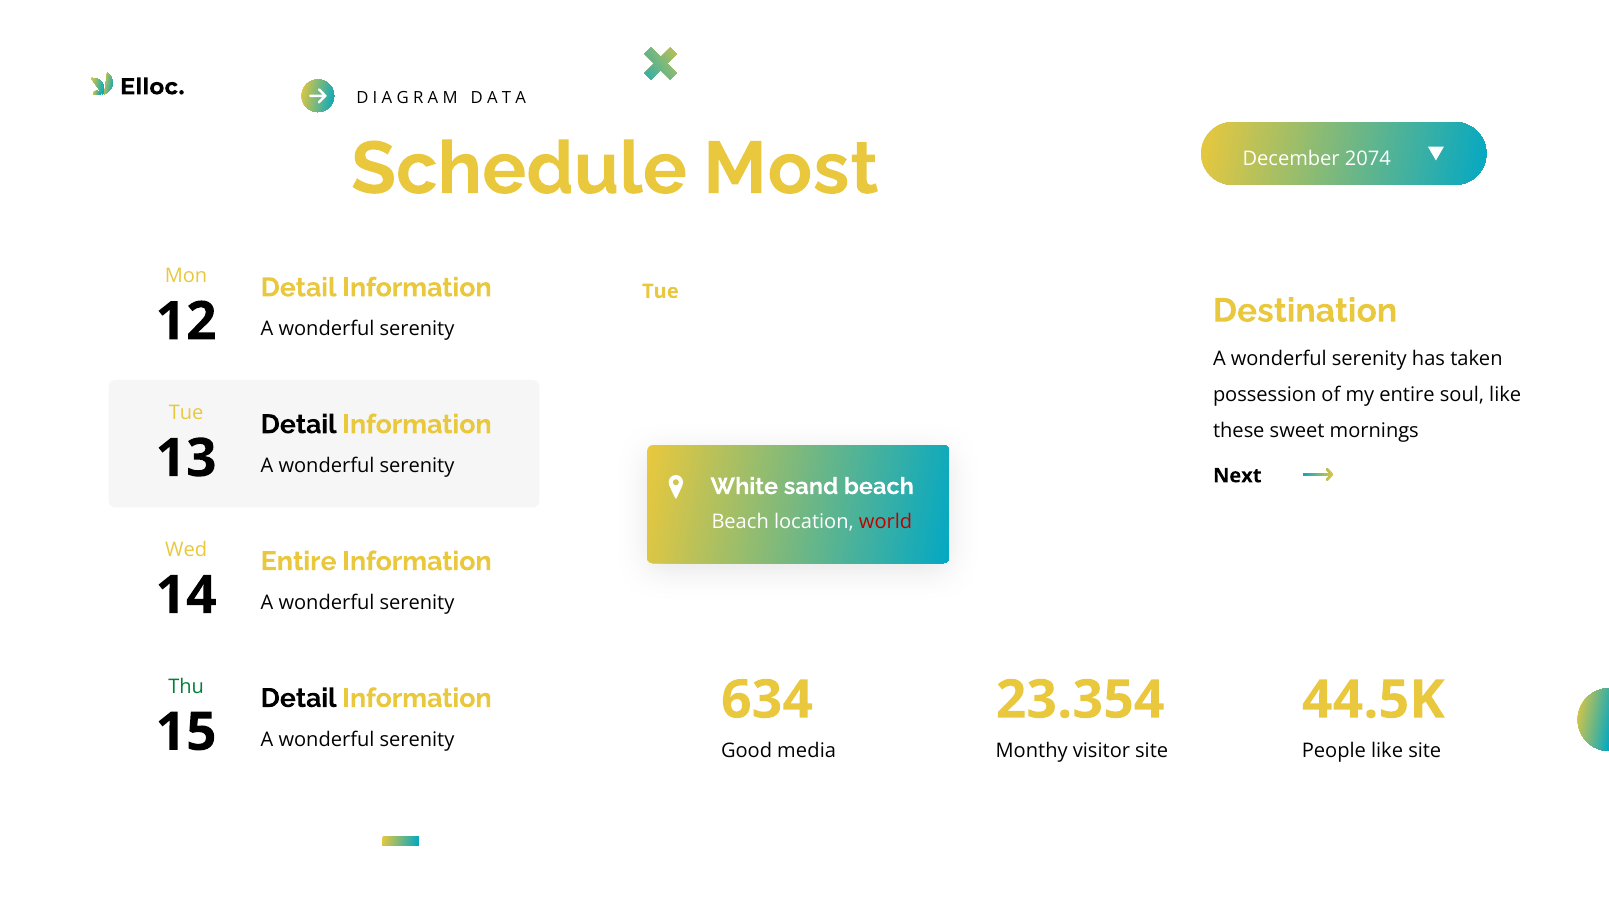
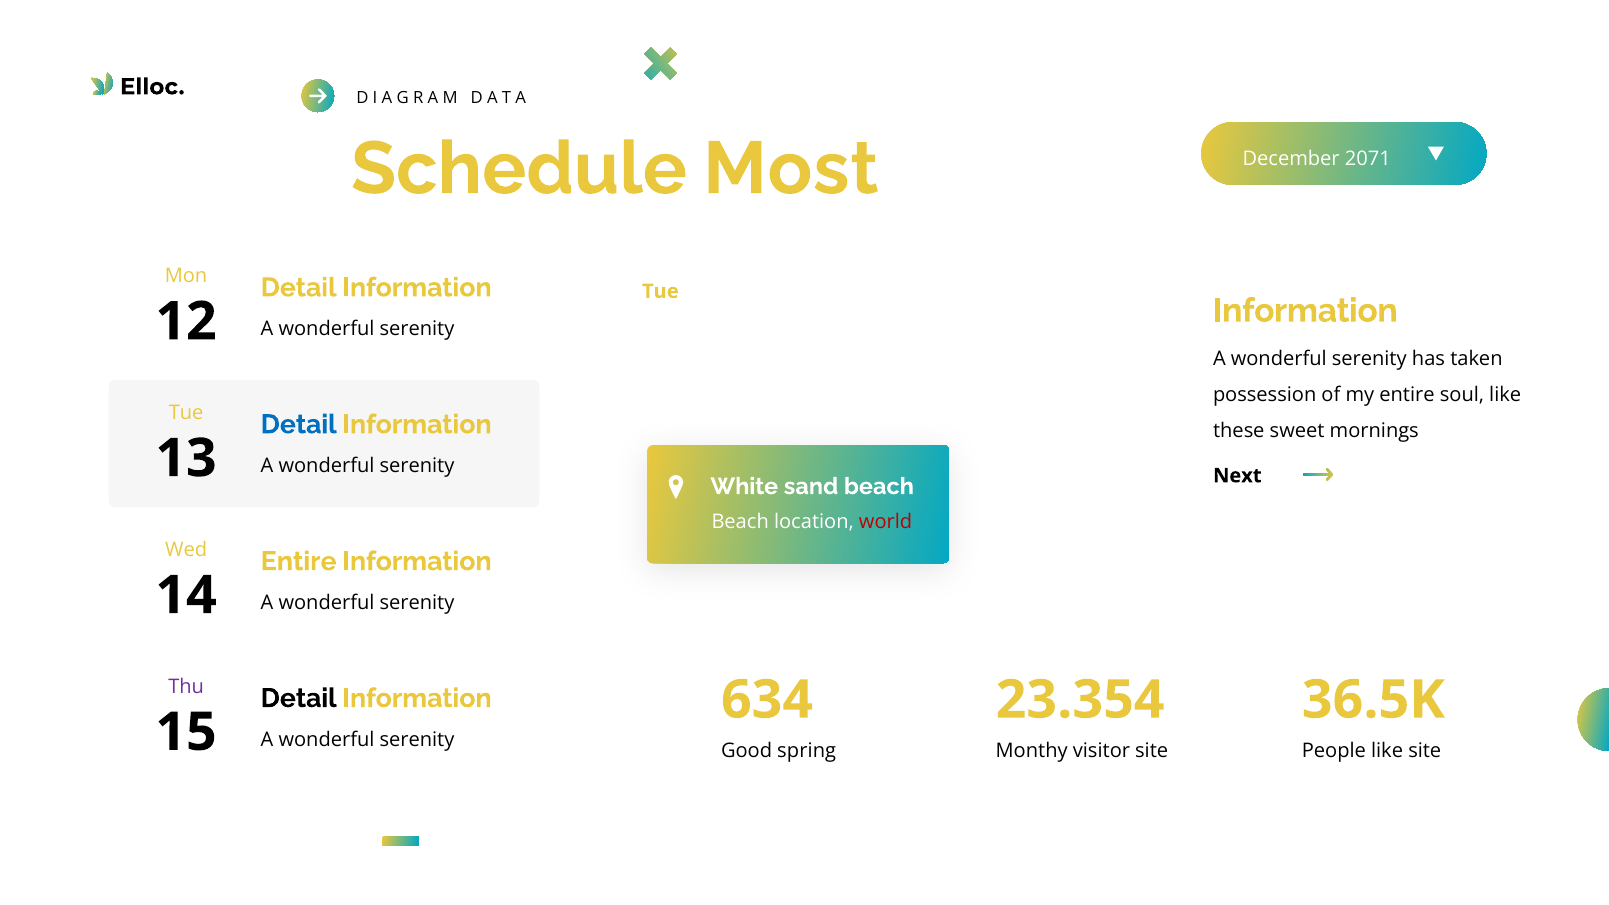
2074: 2074 -> 2071
Destination at (1305, 311): Destination -> Information
Detail at (299, 424) colour: black -> blue
44.5K: 44.5K -> 36.5K
Thu colour: green -> purple
media: media -> spring
